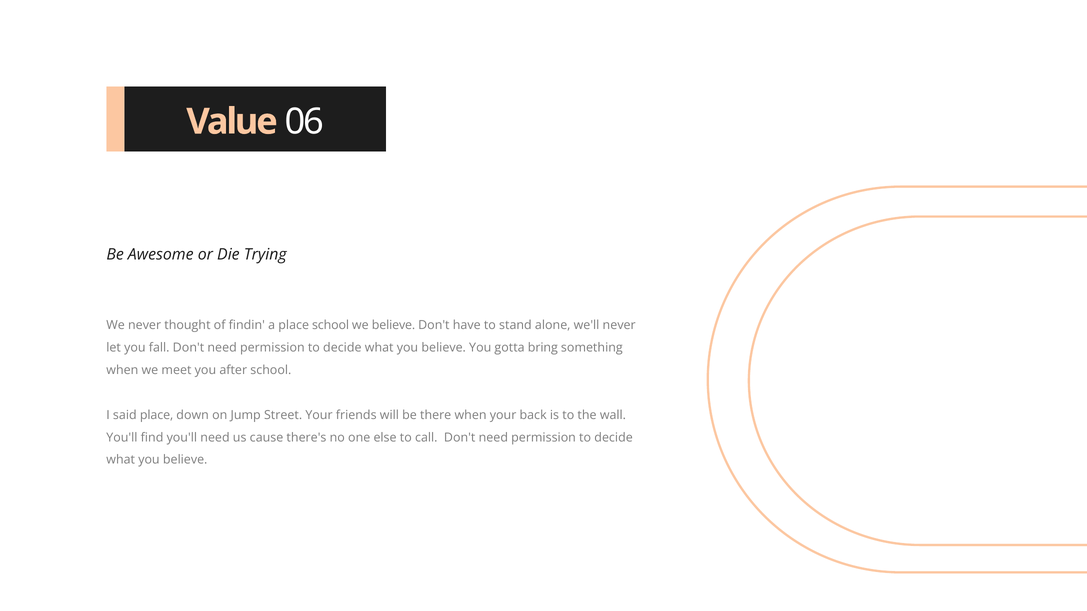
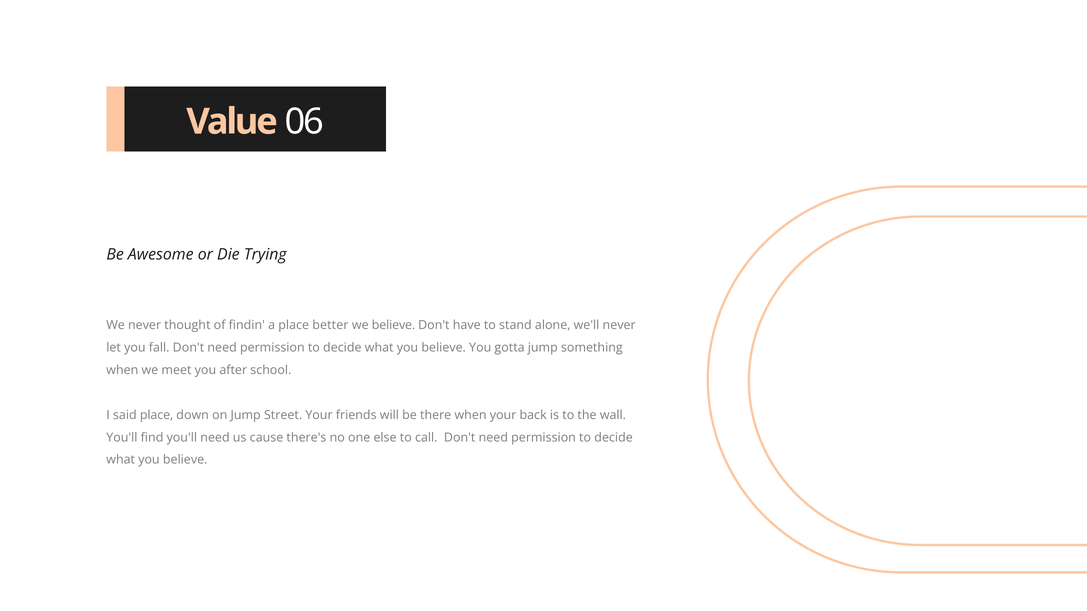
place school: school -> better
gotta bring: bring -> jump
